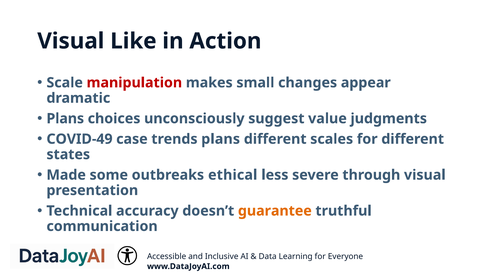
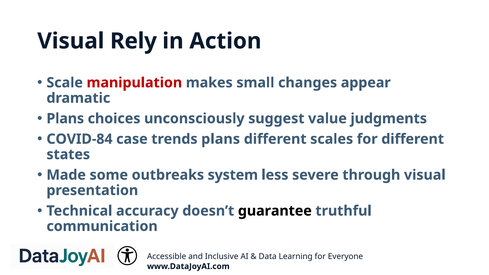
Like: Like -> Rely
COVID-49: COVID-49 -> COVID-84
ethical: ethical -> system
guarantee colour: orange -> black
